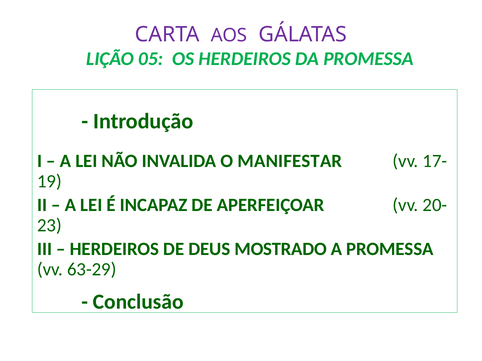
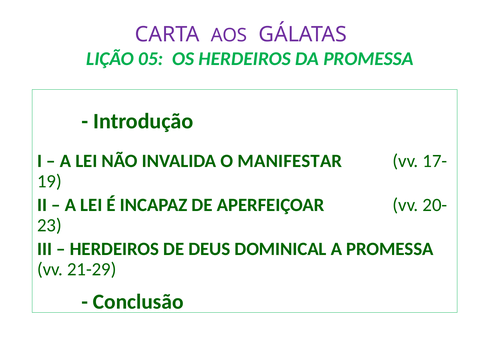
MOSTRADO: MOSTRADO -> DOMINICAL
63-29: 63-29 -> 21-29
